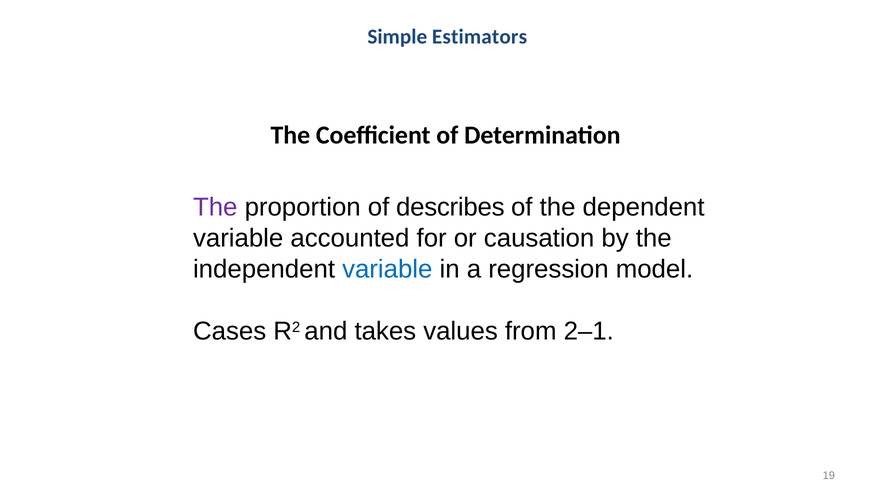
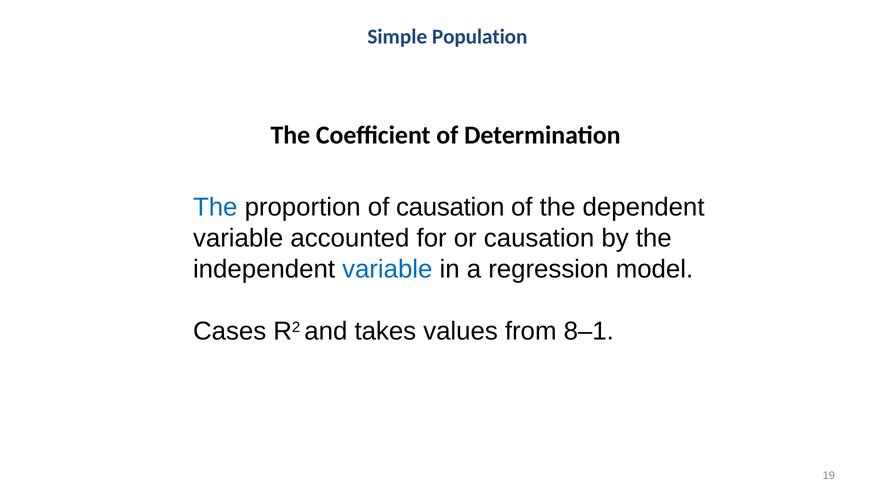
Estimators: Estimators -> Population
The at (215, 207) colour: purple -> blue
of describes: describes -> causation
2–1: 2–1 -> 8–1
